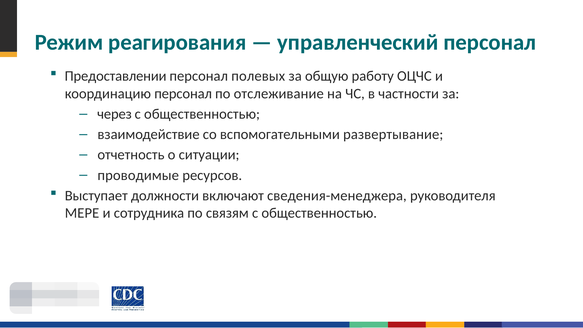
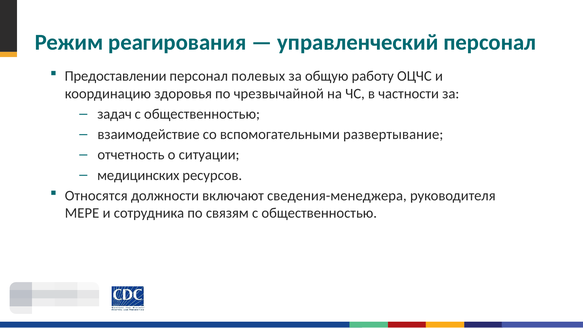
координацию персонал: персонал -> здоровья
отслеживание: отслеживание -> чрезвычайной
через: через -> задач
проводимые: проводимые -> медицинских
Выступает: Выступает -> Относятся
